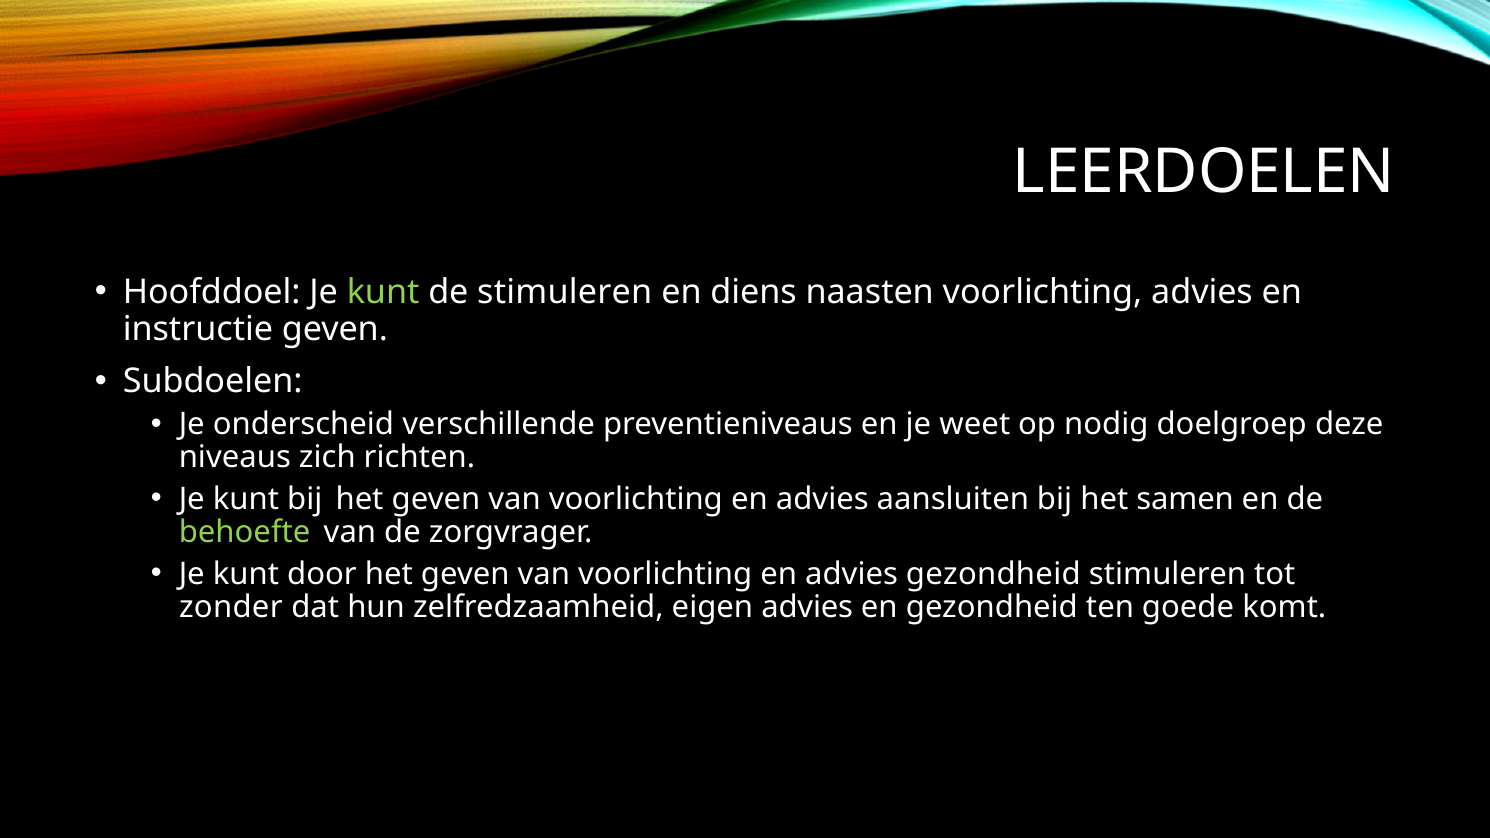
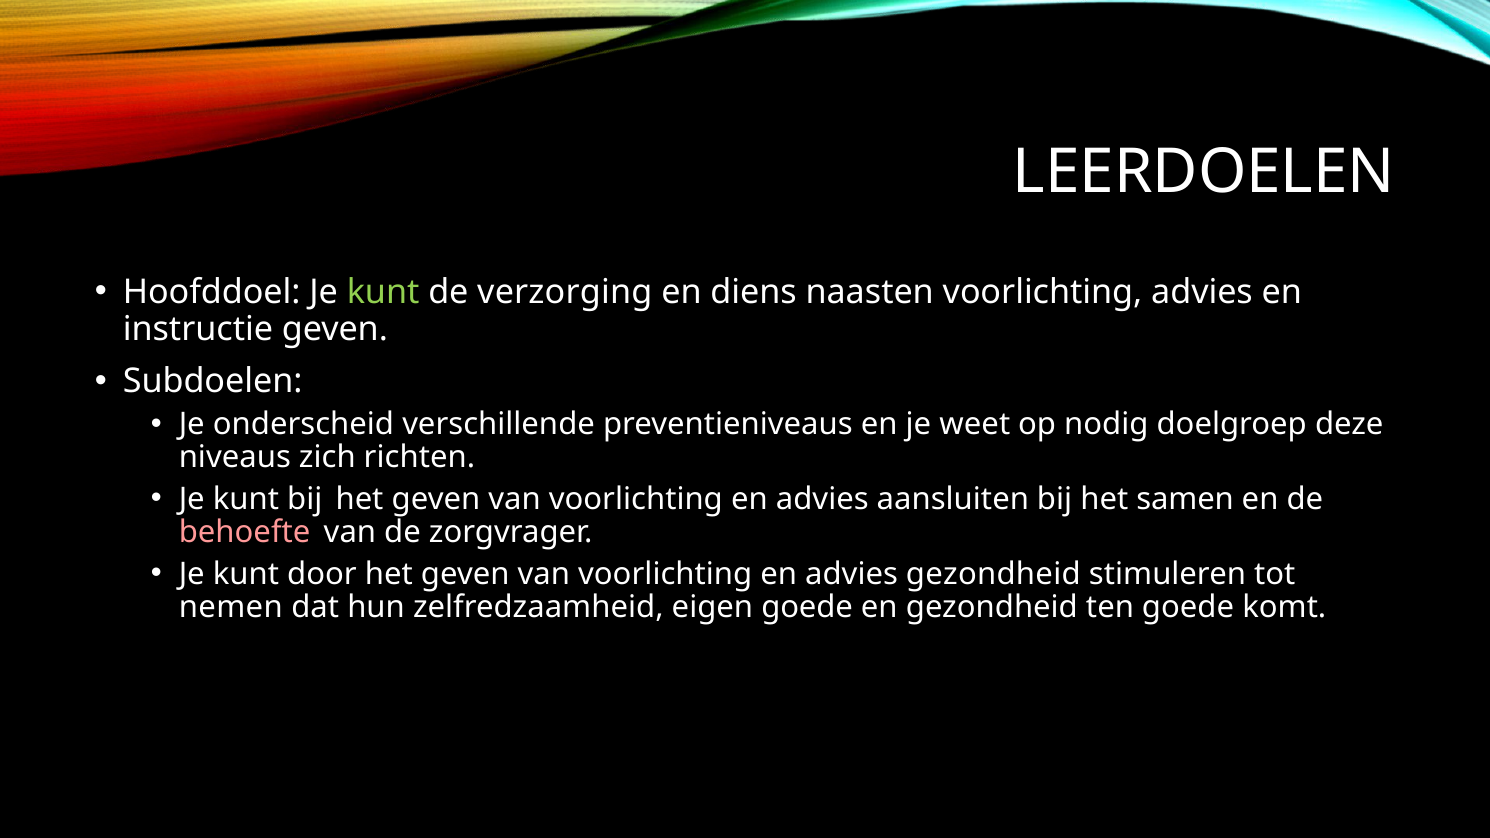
de stimuleren: stimuleren -> verzorging
behoefte colour: light green -> pink
zonder: zonder -> nemen
eigen advies: advies -> goede
